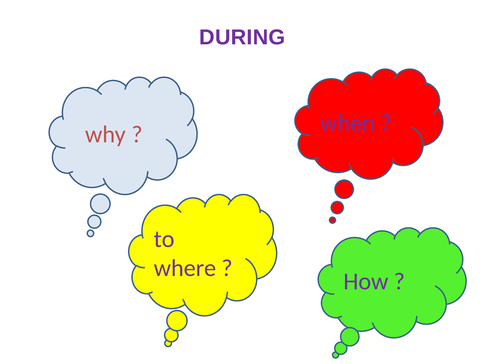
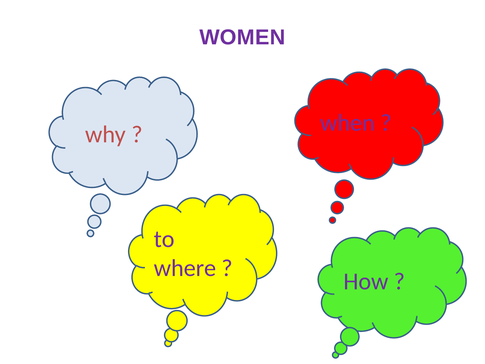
DURING: DURING -> WOMEN
